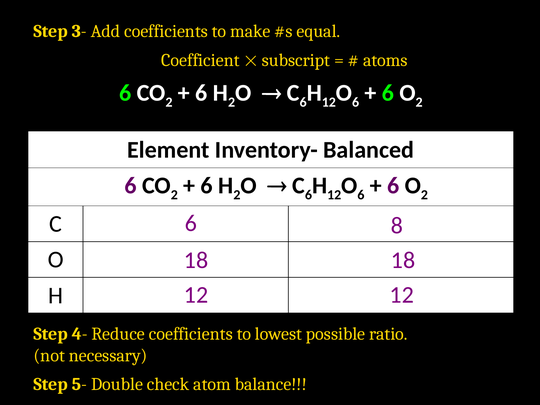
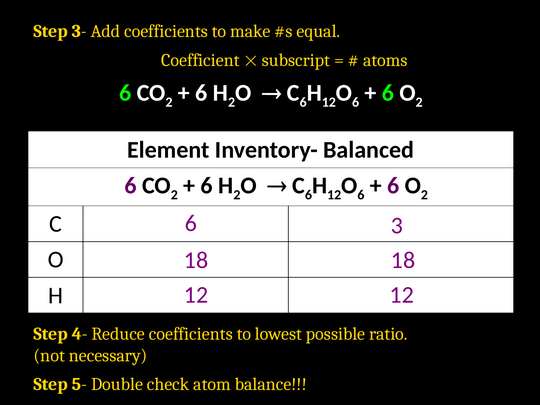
8: 8 -> 3
